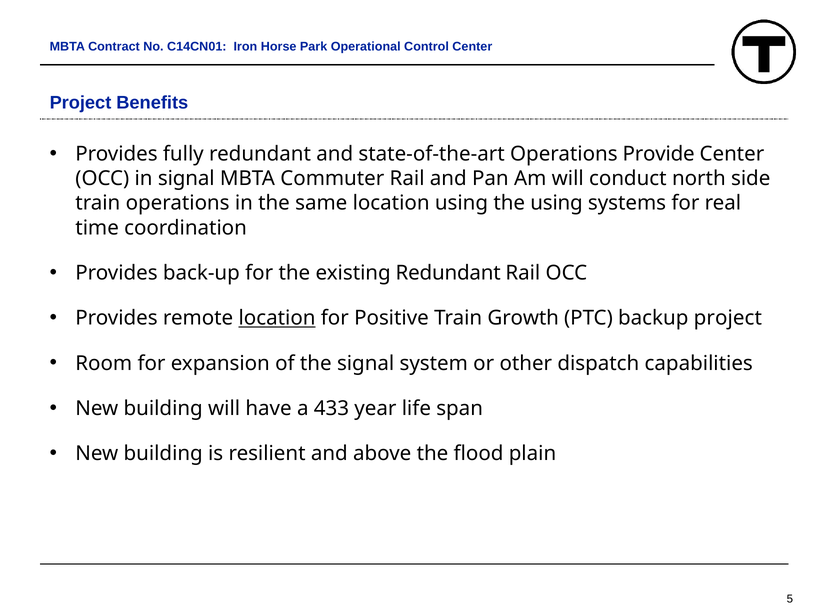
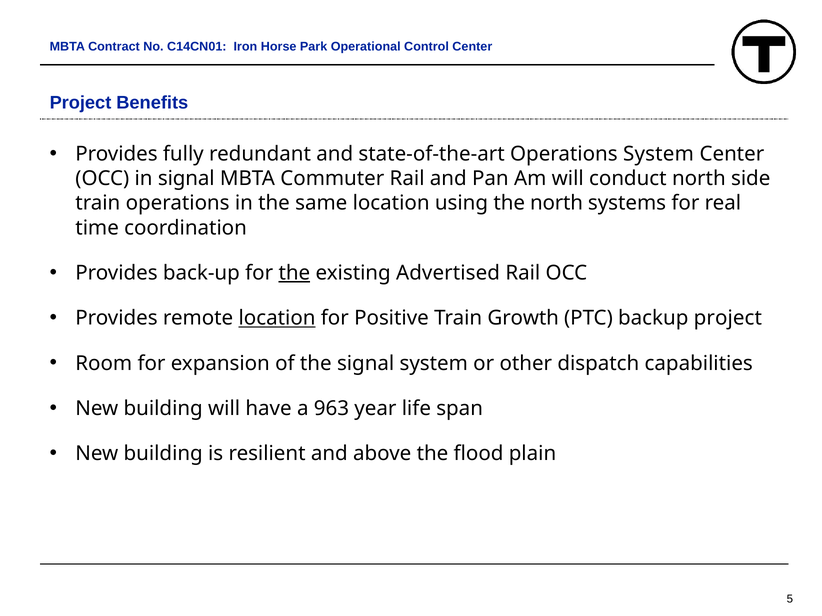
Operations Provide: Provide -> System
the using: using -> north
the at (294, 273) underline: none -> present
existing Redundant: Redundant -> Advertised
433: 433 -> 963
